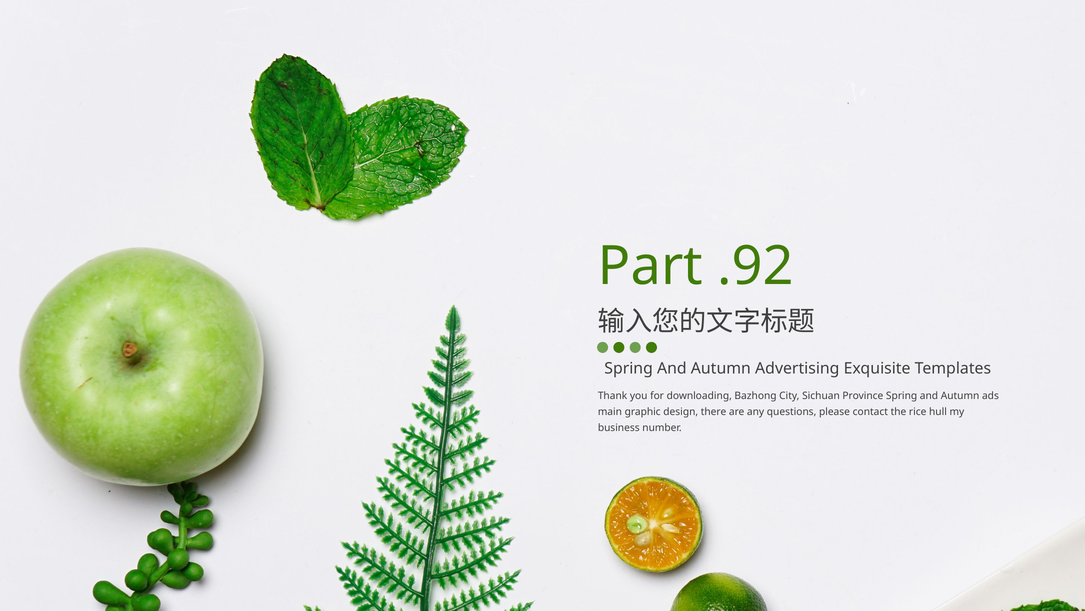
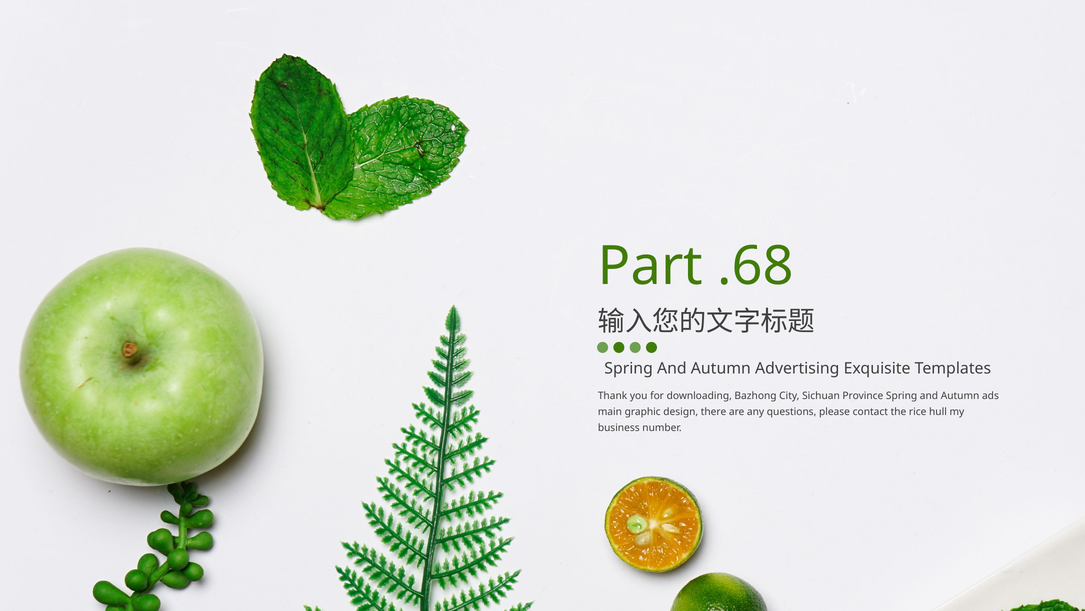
.92: .92 -> .68
